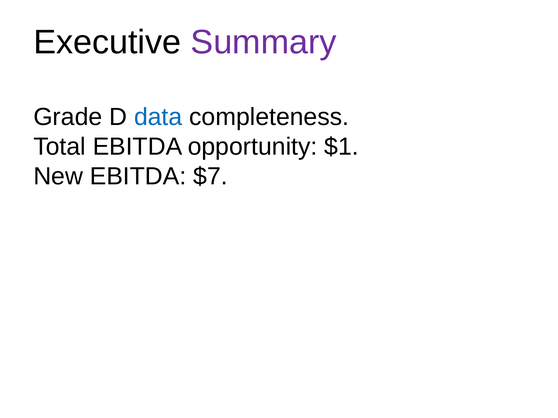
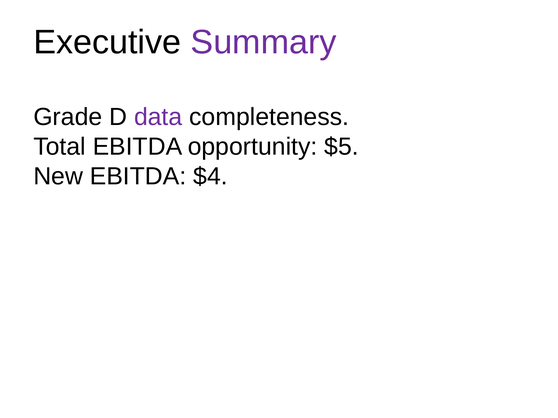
data colour: blue -> purple
$1: $1 -> $5
$7: $7 -> $4
